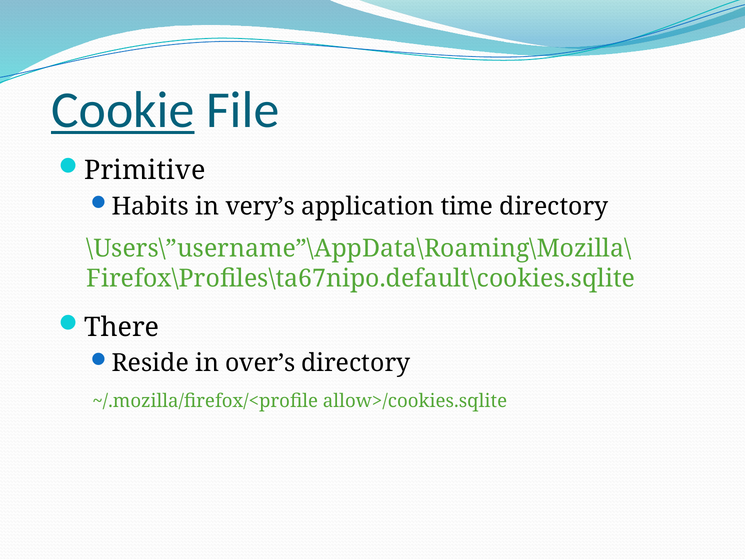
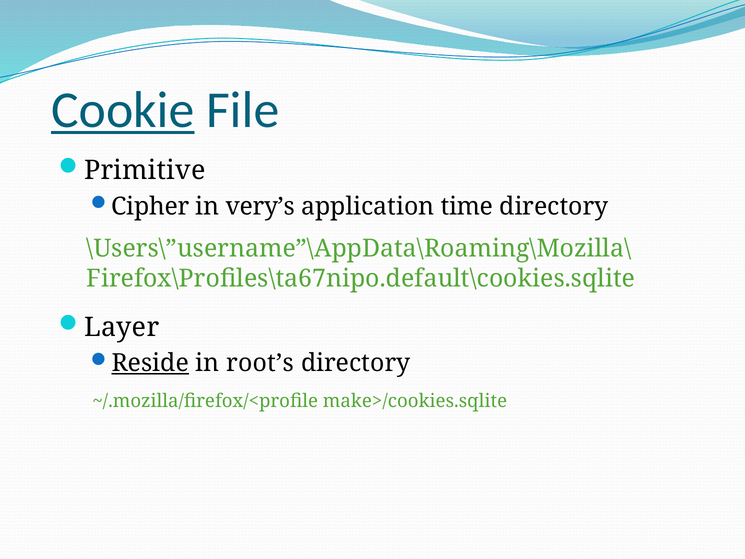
Habits: Habits -> Cipher
There: There -> Layer
Reside underline: none -> present
over’s: over’s -> root’s
allow>/cookies.sqlite: allow>/cookies.sqlite -> make>/cookies.sqlite
